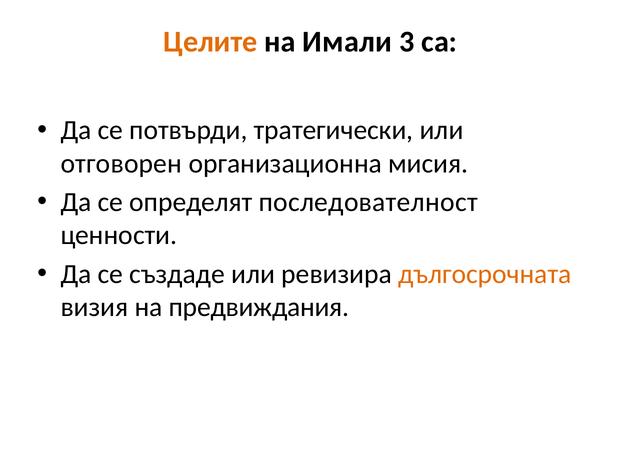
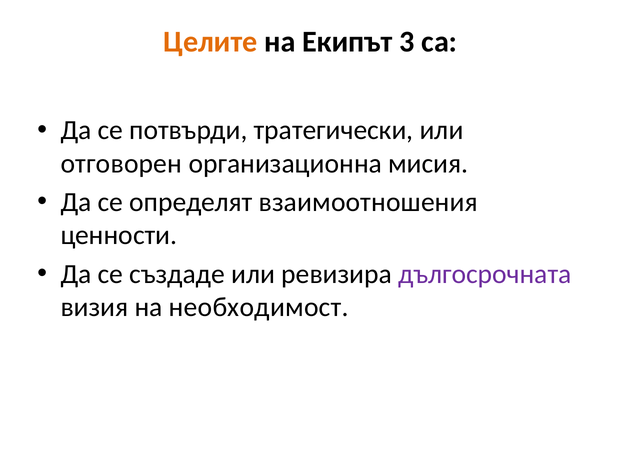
Имали: Имали -> Екипът
последователност: последователност -> взаимоотношения
дългосрочната colour: orange -> purple
предвиждания: предвиждания -> необходимост
